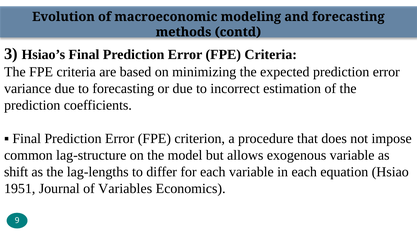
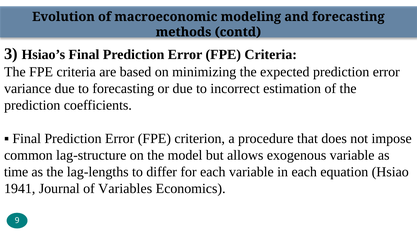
shift: shift -> time
1951: 1951 -> 1941
